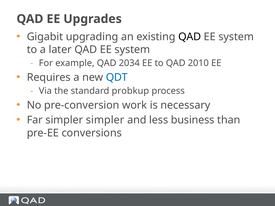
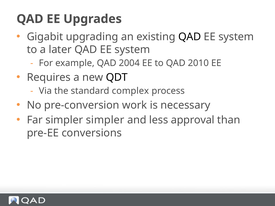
2034: 2034 -> 2004
QDT colour: blue -> black
probkup: probkup -> complex
business: business -> approval
